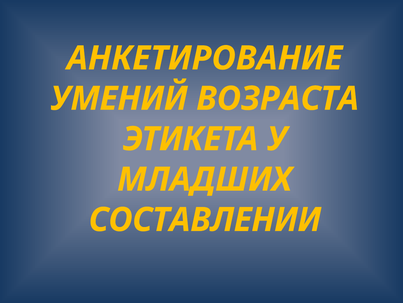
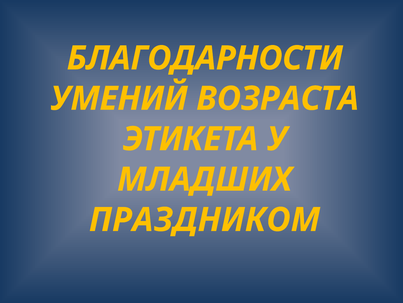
АНКЕТИРОВАНИЕ: АНКЕТИРОВАНИЕ -> БЛАГОДАРНОСТИ
СОСТАВЛЕНИИ: СОСТАВЛЕНИИ -> ПРАЗДНИКОМ
